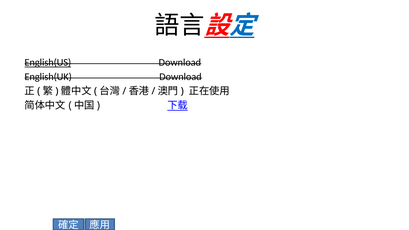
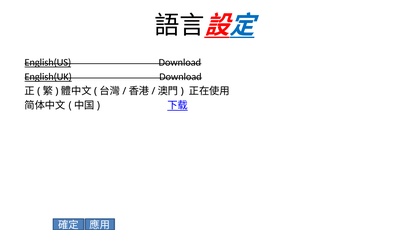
English(UK underline: none -> present
